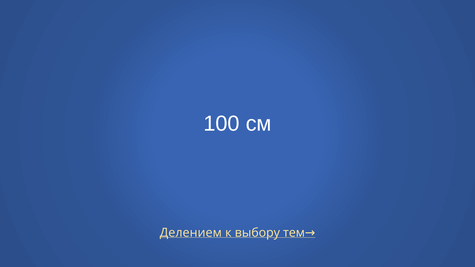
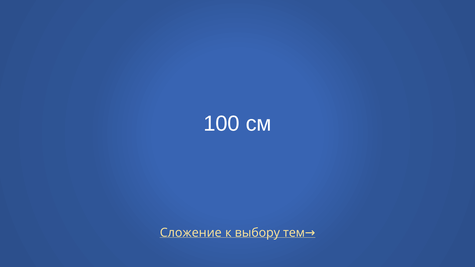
Делением: Делением -> Сложение
